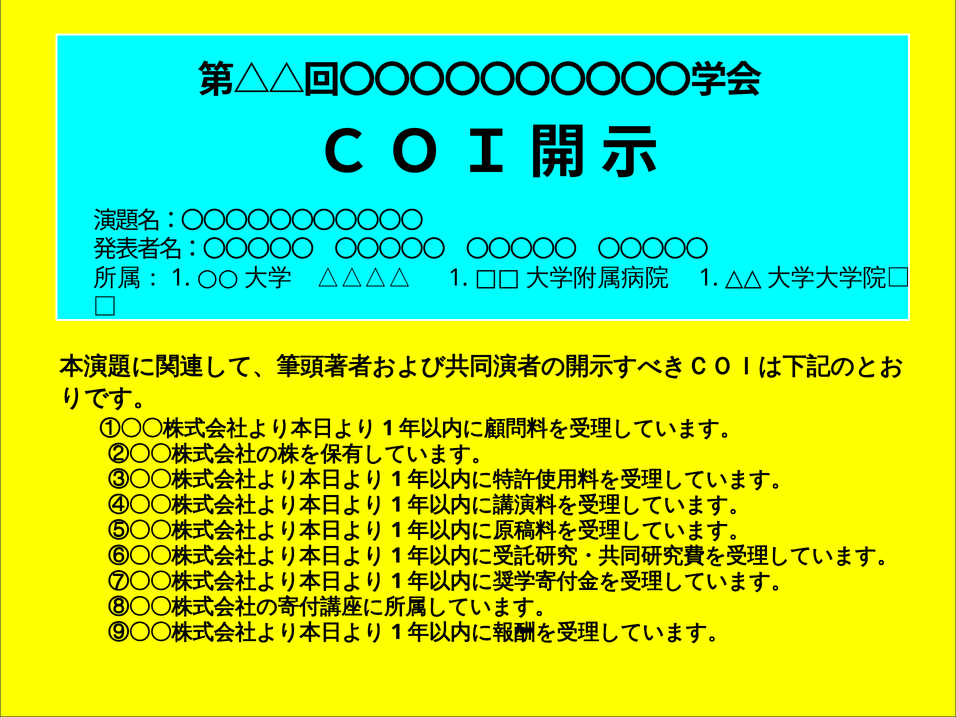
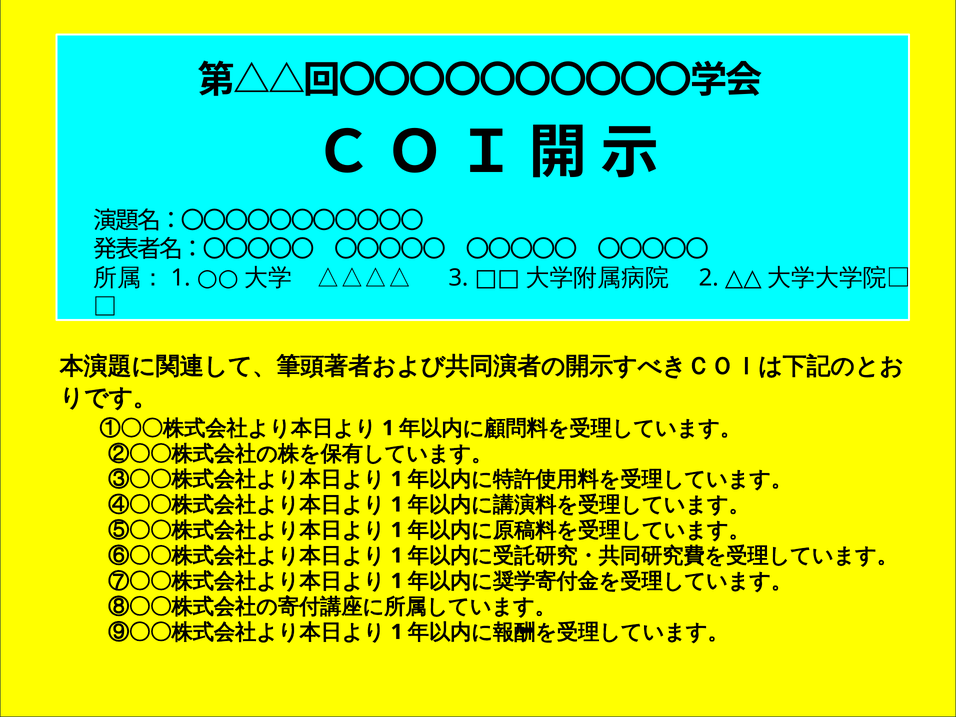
1 at (458, 278): 1 -> 3
1 at (709, 278): 1 -> 2
